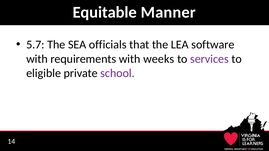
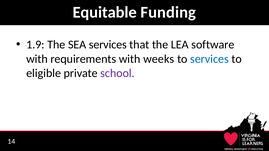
Manner: Manner -> Funding
5.7: 5.7 -> 1.9
SEA officials: officials -> services
services at (209, 59) colour: purple -> blue
